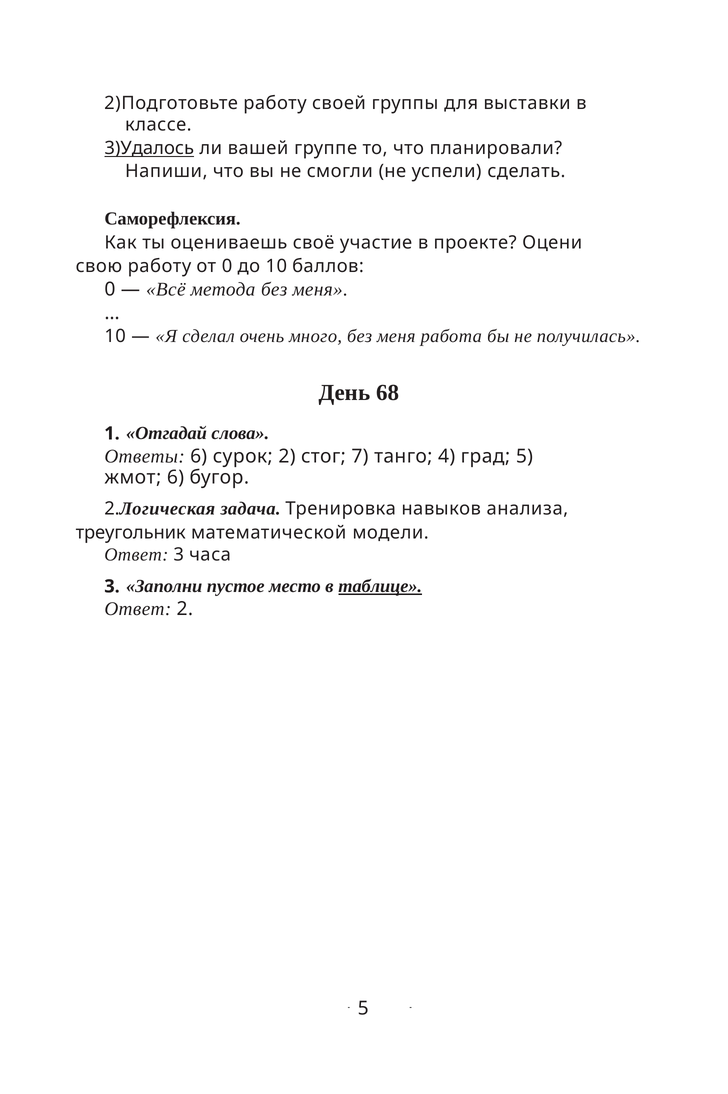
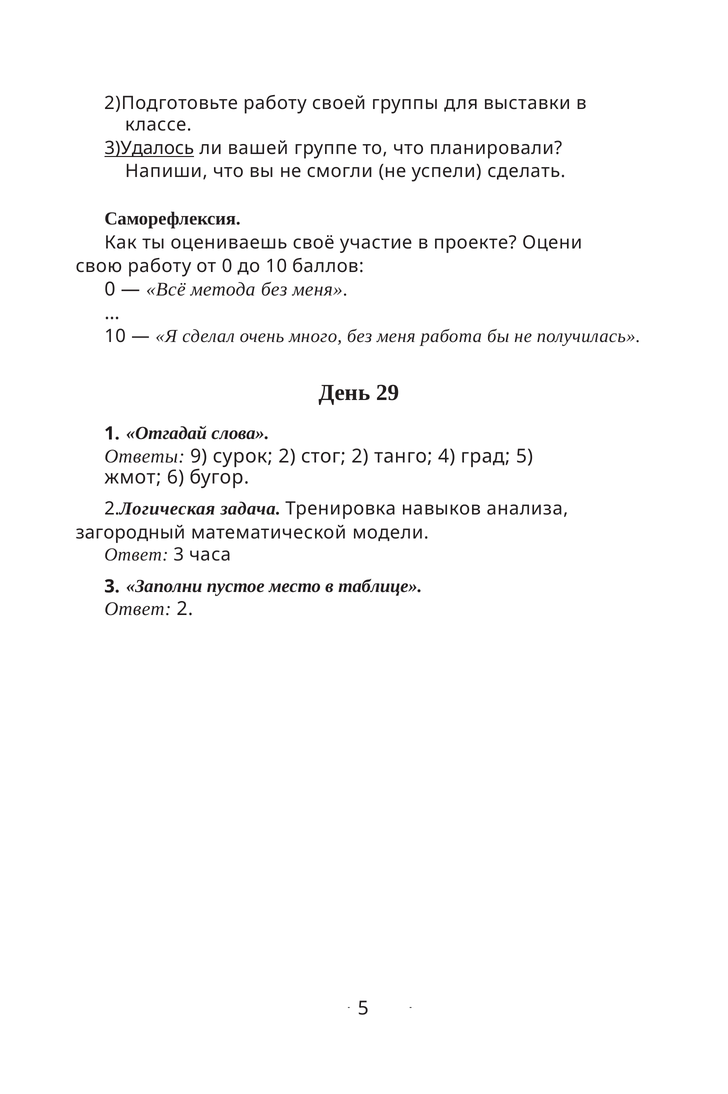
68: 68 -> 29
Ответы 6: 6 -> 9
стог 7: 7 -> 2
треугольник: треугольник -> загородный
таблице underline: present -> none
